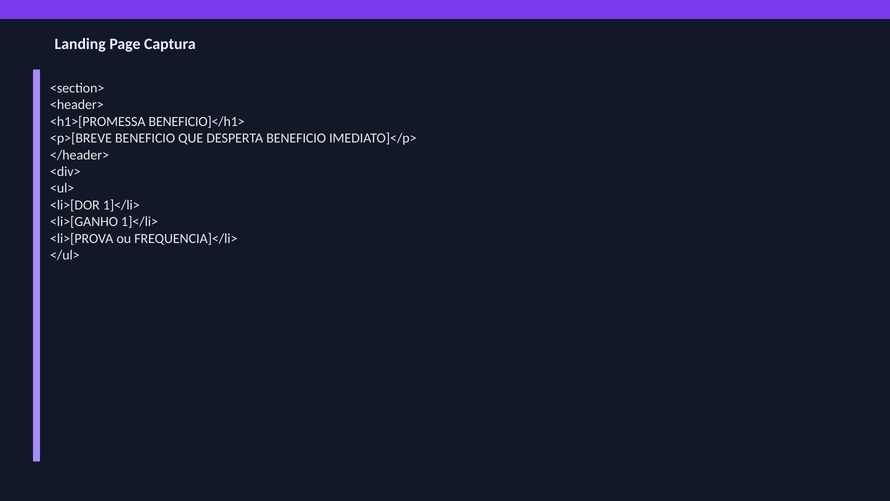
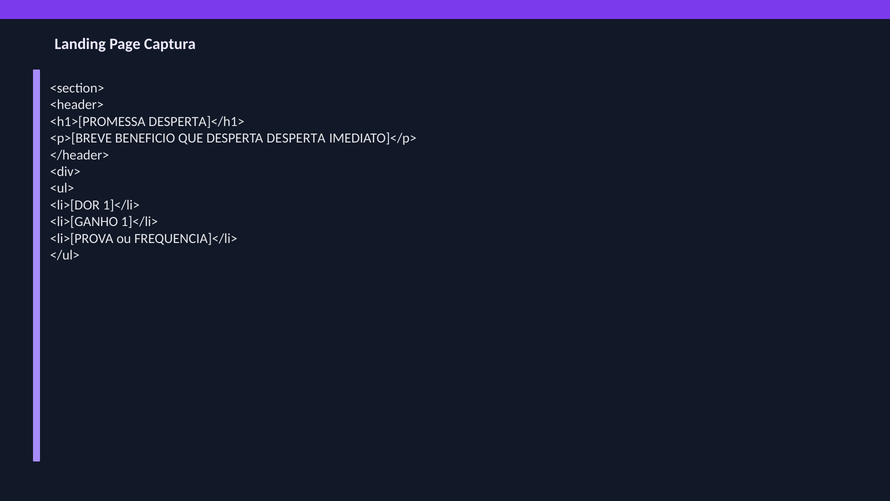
BENEFICIO]</h1>: BENEFICIO]</h1> -> DESPERTA]</h1>
DESPERTA BENEFICIO: BENEFICIO -> DESPERTA
